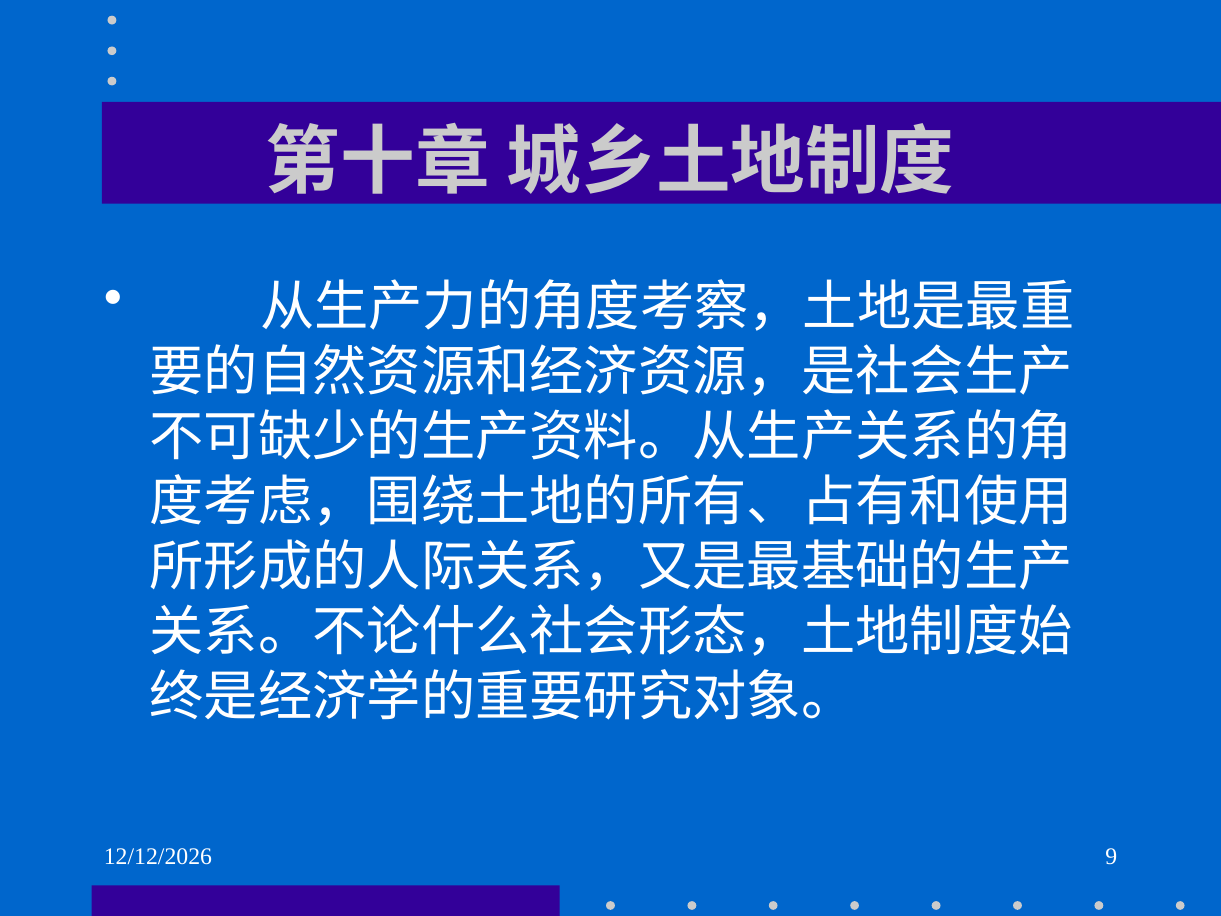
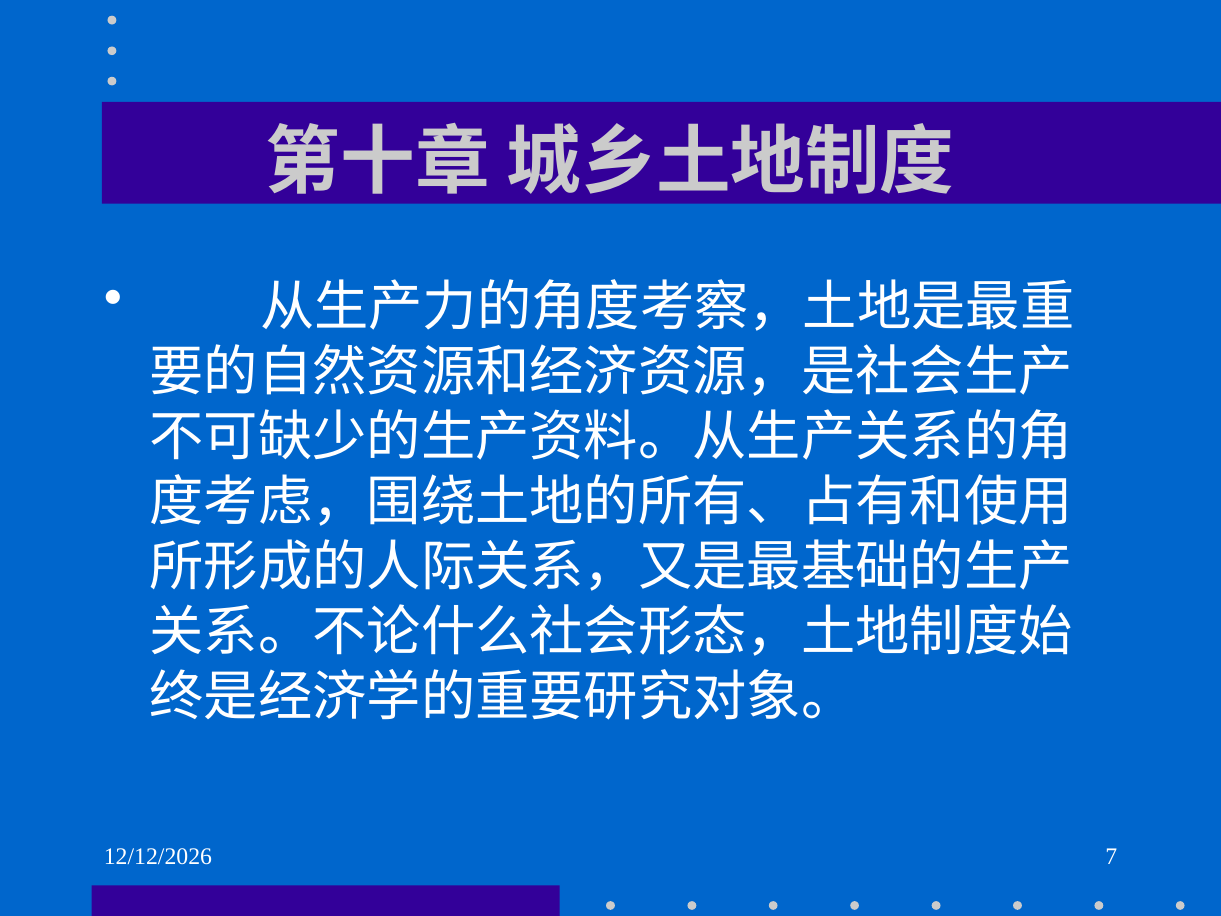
9: 9 -> 7
